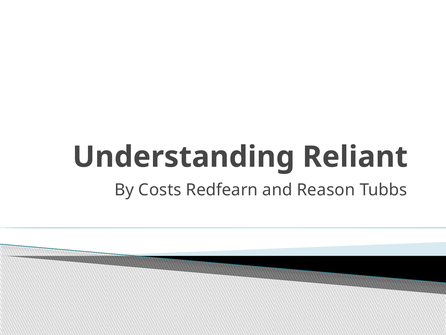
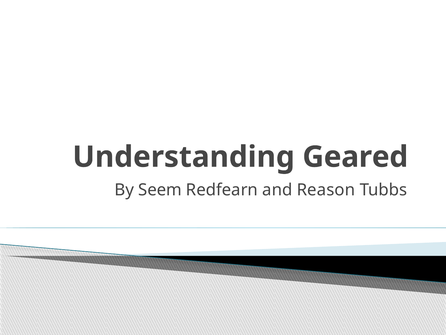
Reliant: Reliant -> Geared
Costs: Costs -> Seem
